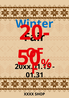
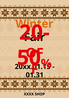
Winter colour: blue -> orange
